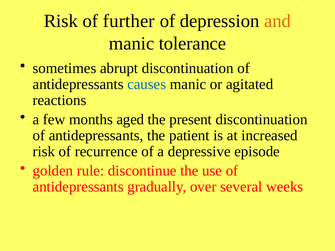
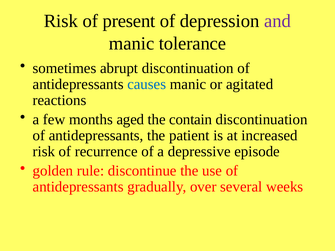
further: further -> present
and colour: orange -> purple
present: present -> contain
